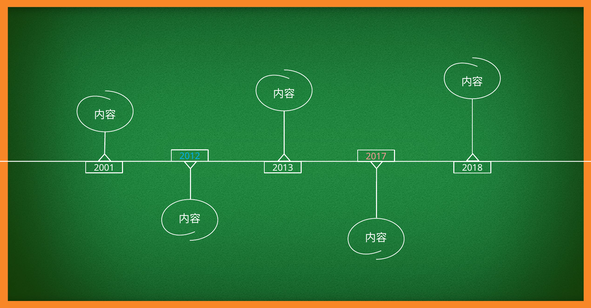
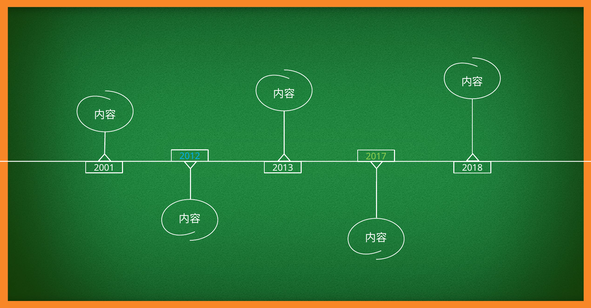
2017 colour: pink -> light green
